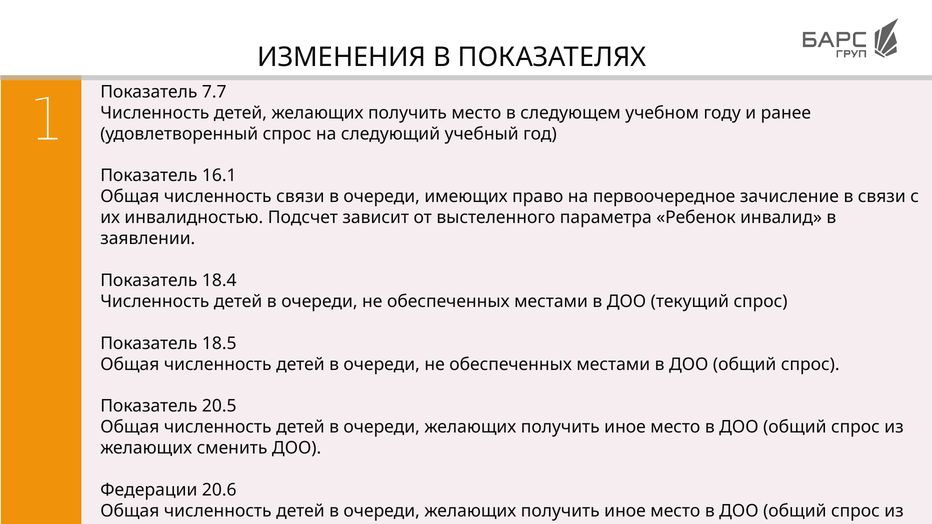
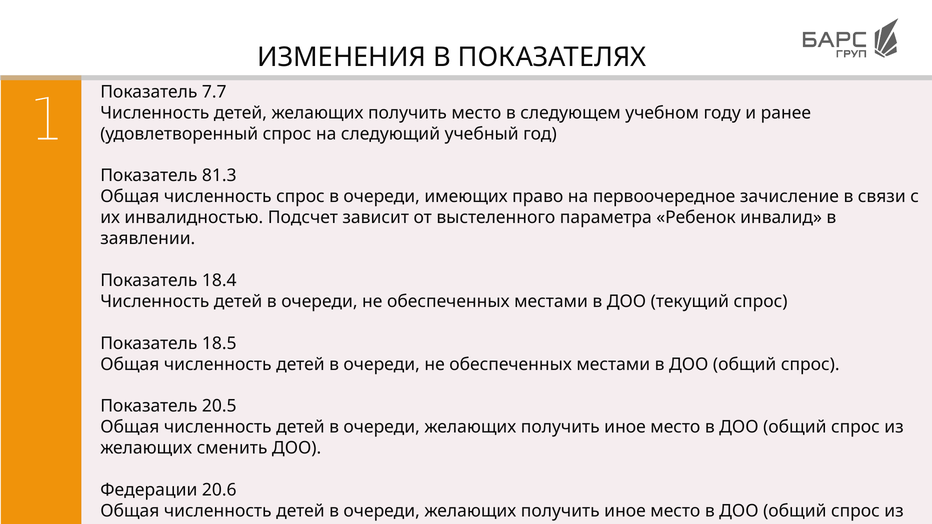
16.1: 16.1 -> 81.3
численность связи: связи -> спрос
